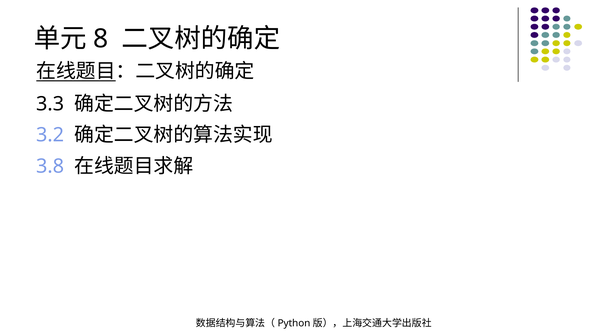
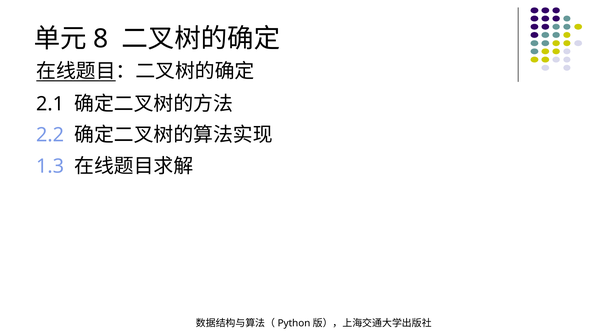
3.3: 3.3 -> 2.1
3.2: 3.2 -> 2.2
3.8: 3.8 -> 1.3
